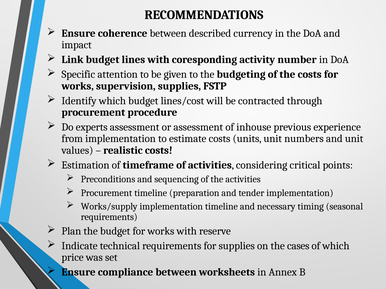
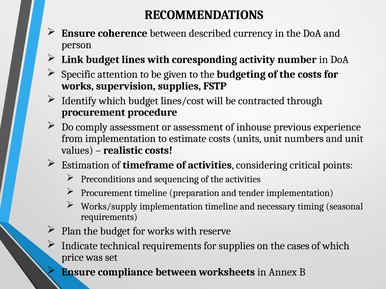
impact: impact -> person
experts: experts -> comply
